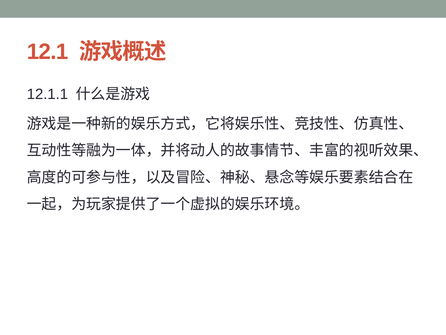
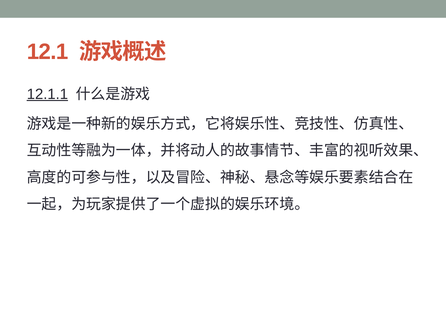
12.1.1 underline: none -> present
